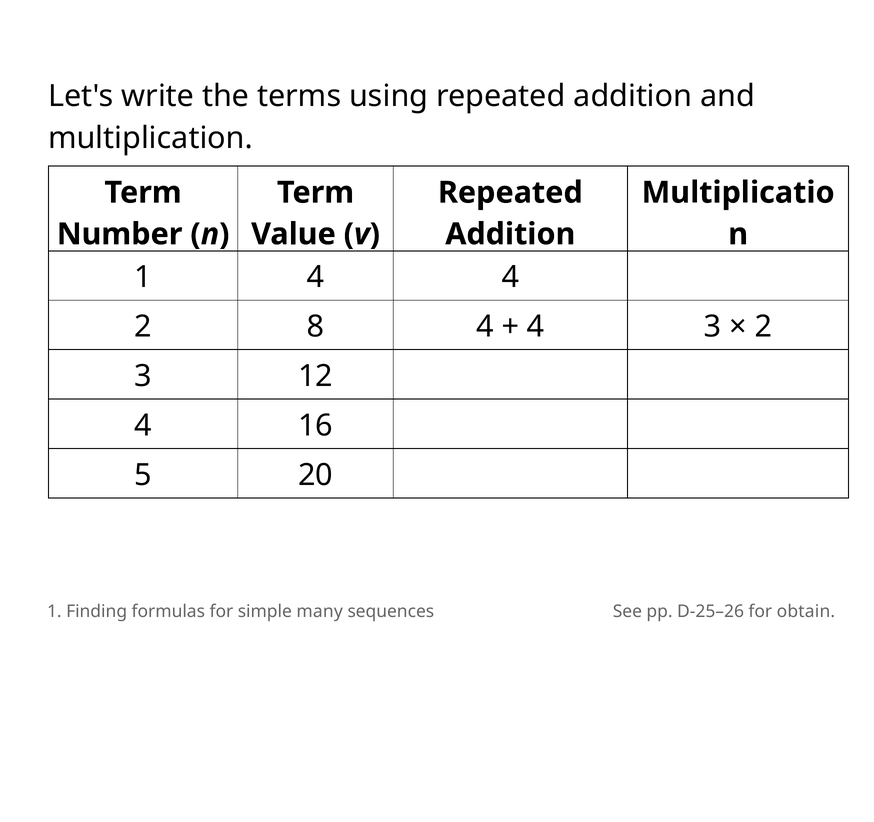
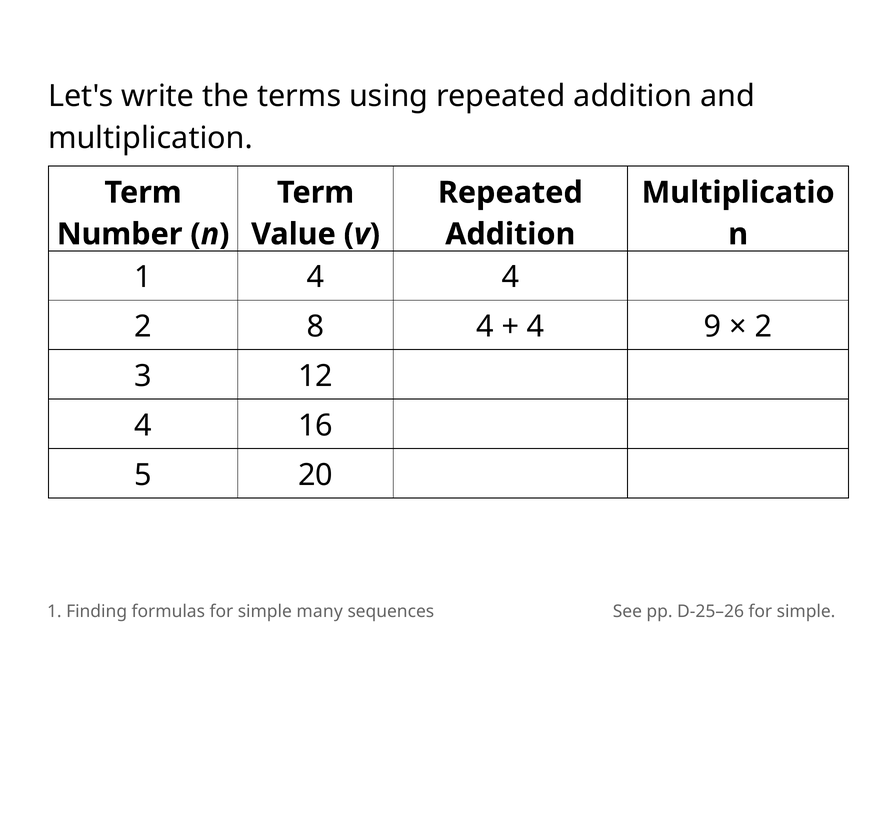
4 3: 3 -> 9
D-25–26 for obtain: obtain -> simple
